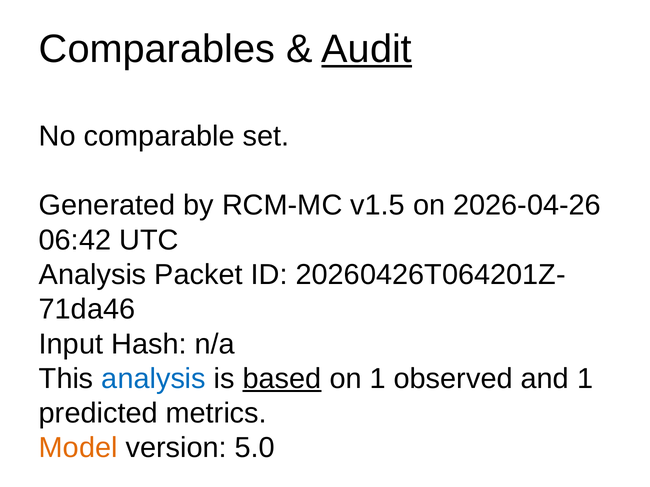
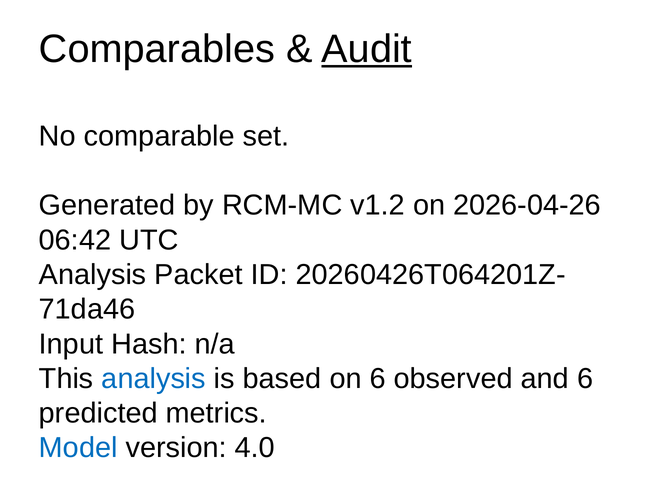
v1.5: v1.5 -> v1.2
based underline: present -> none
on 1: 1 -> 6
and 1: 1 -> 6
Model colour: orange -> blue
5.0: 5.0 -> 4.0
